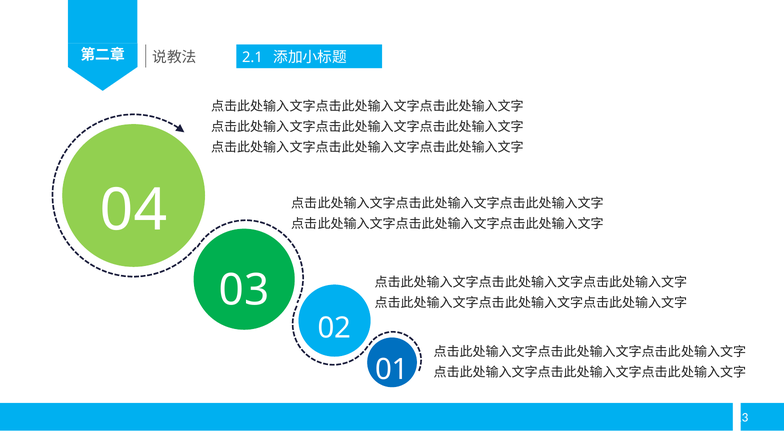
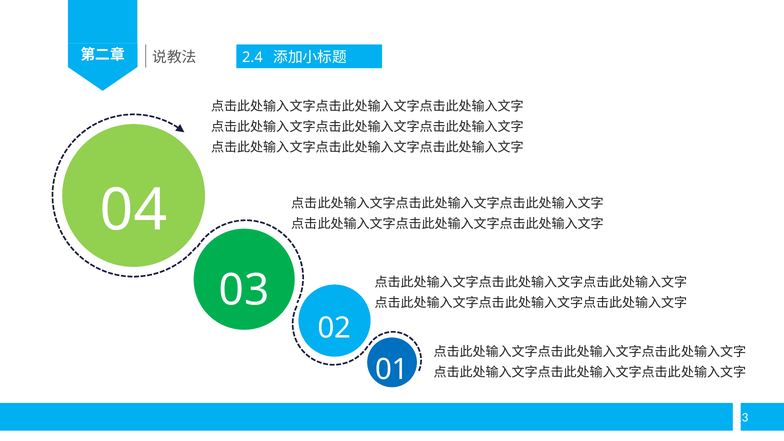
2.1: 2.1 -> 2.4
